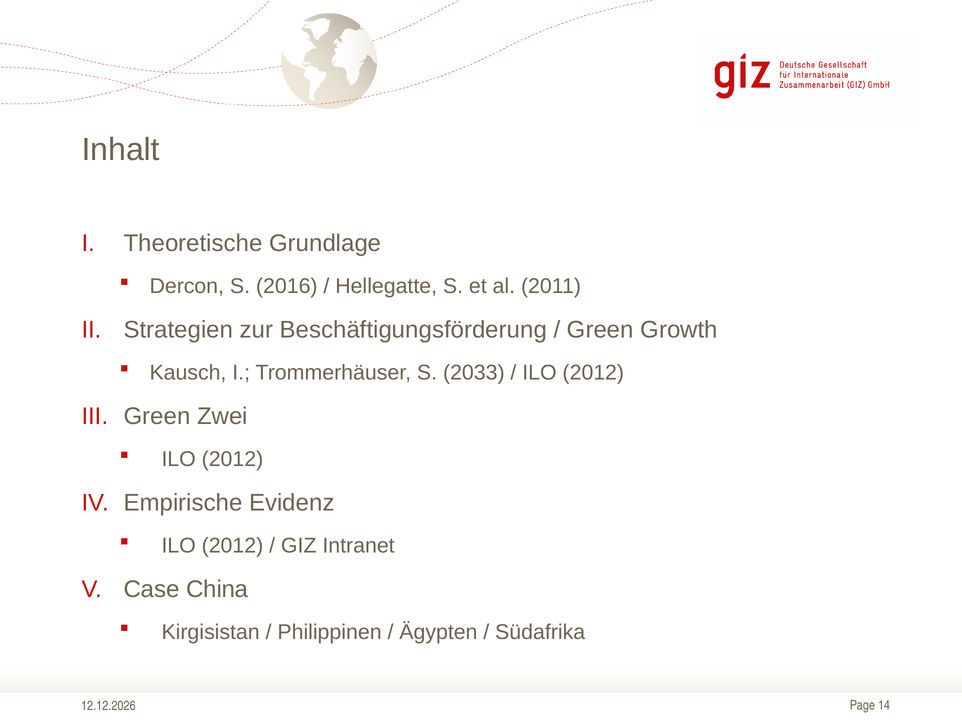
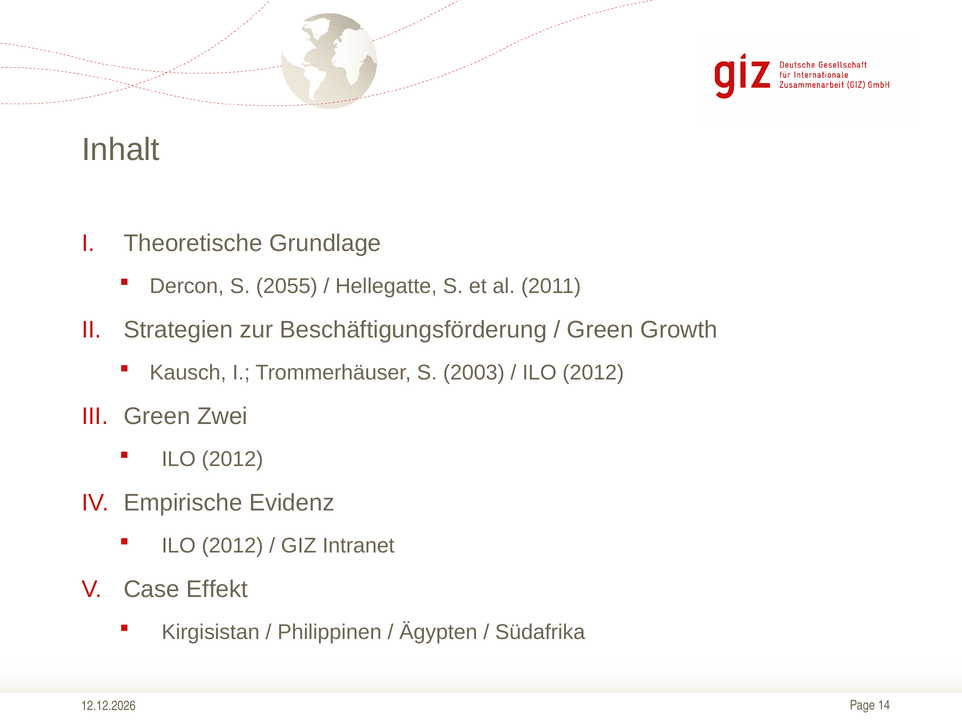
2016: 2016 -> 2055
2033: 2033 -> 2003
China: China -> Effekt
